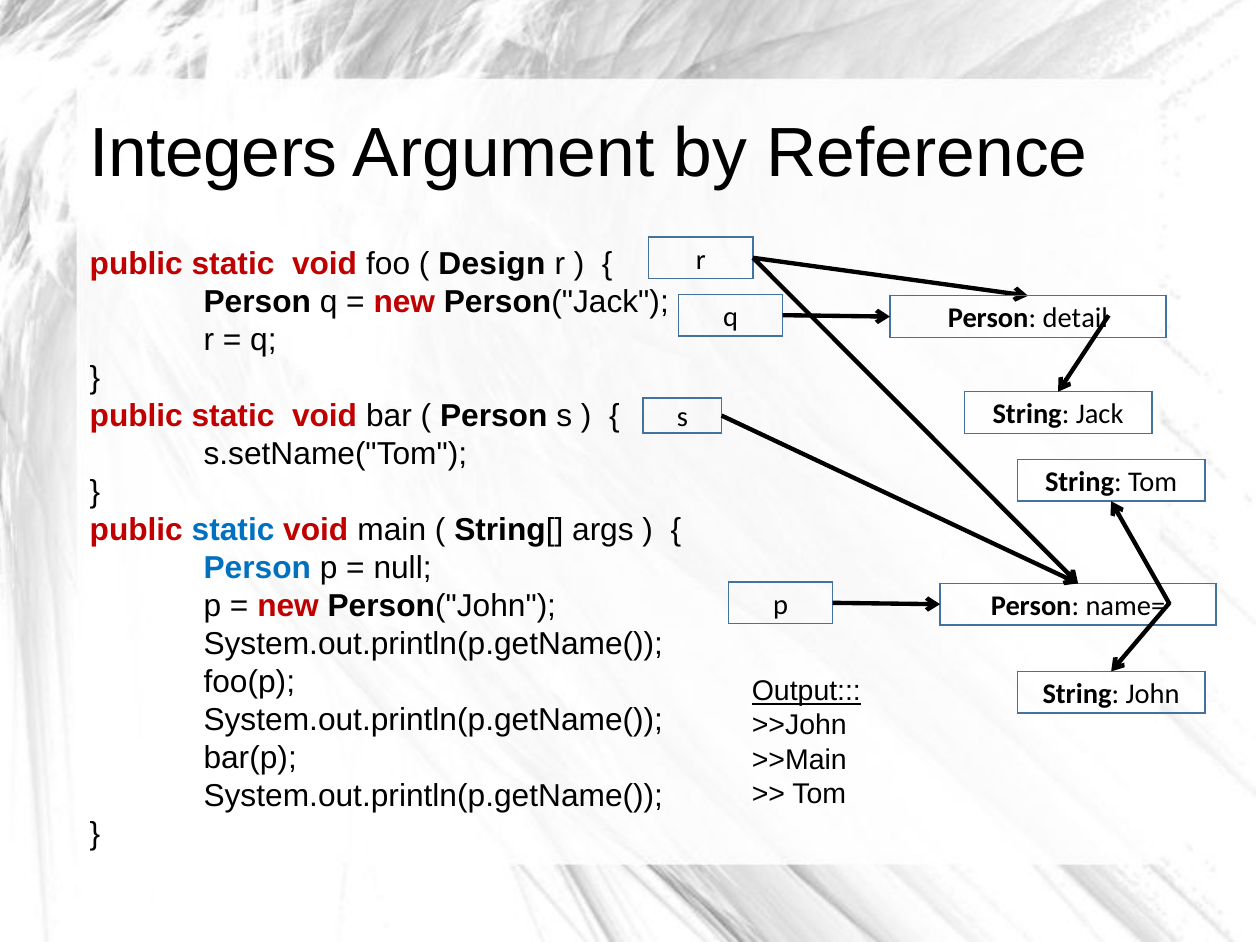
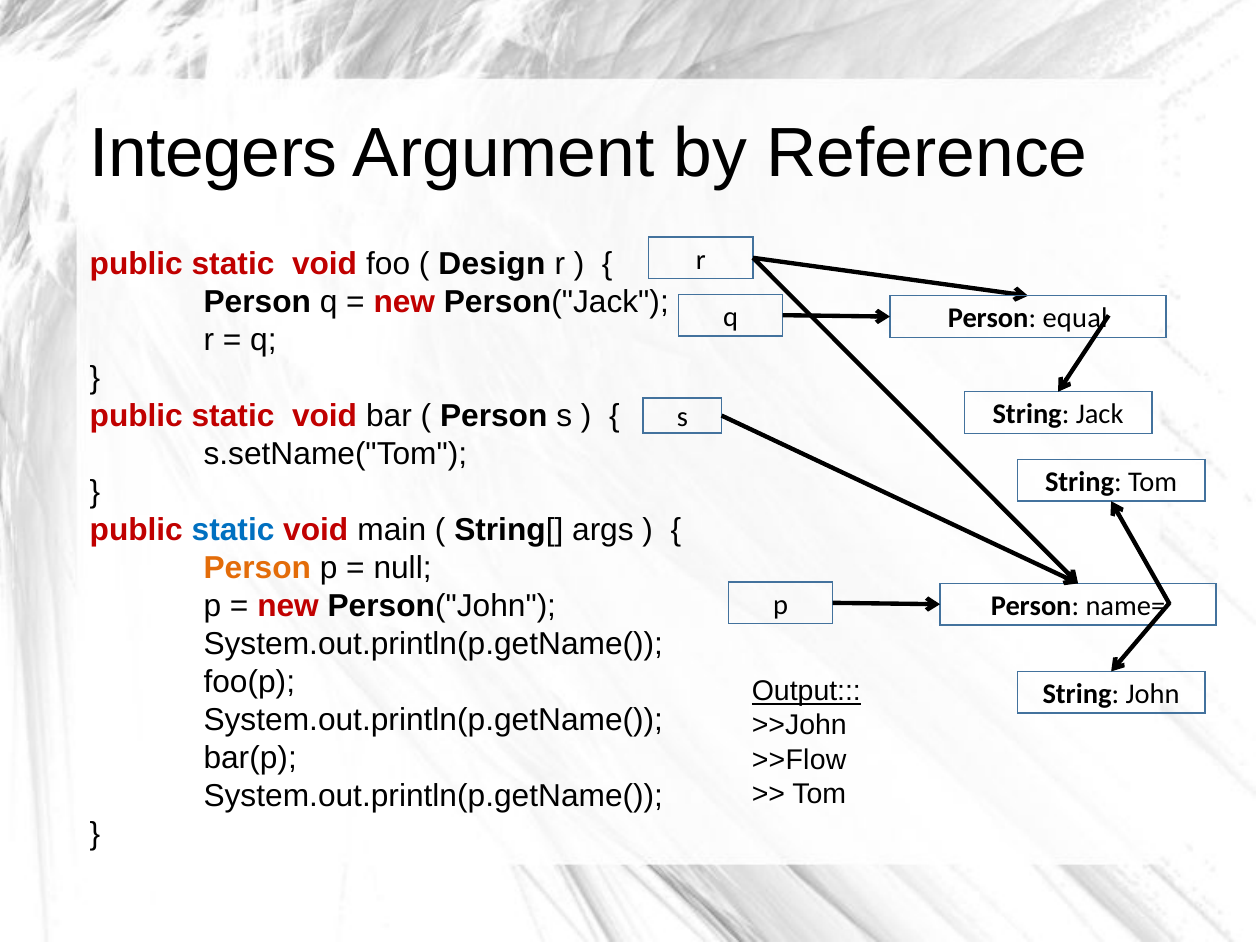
detail: detail -> equal
Person at (257, 568) colour: blue -> orange
>>Main: >>Main -> >>Flow
